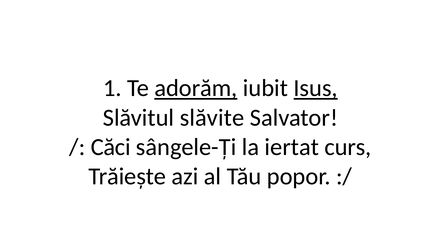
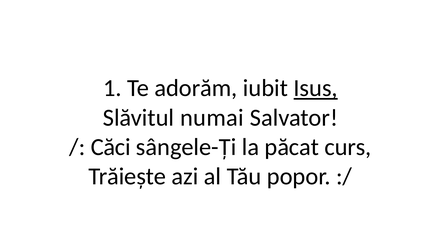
adorăm underline: present -> none
slăvite: slăvite -> numai
iertat: iertat -> păcat
